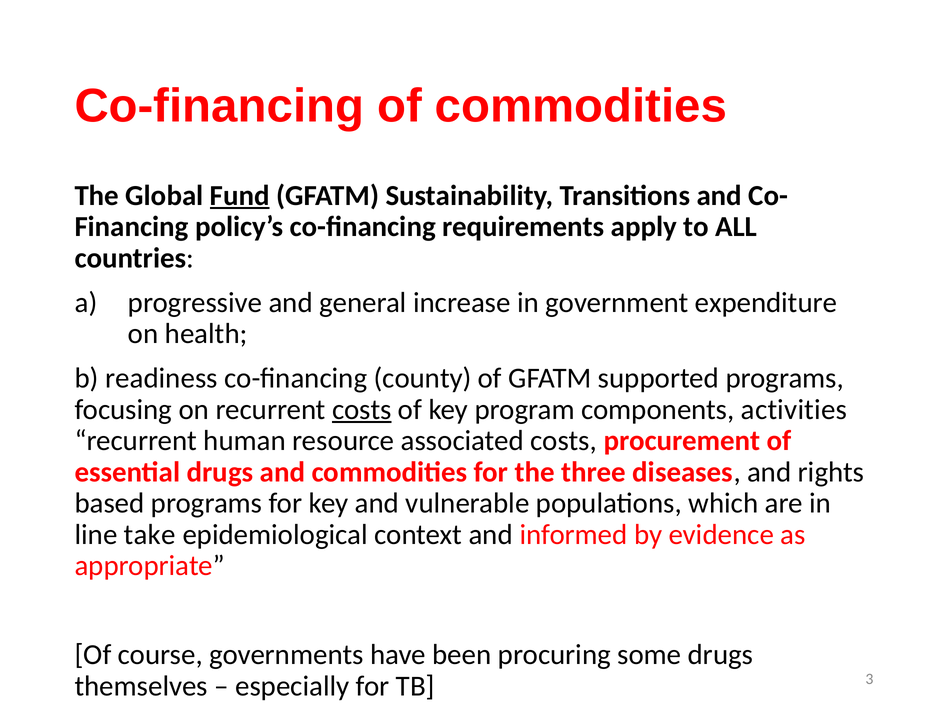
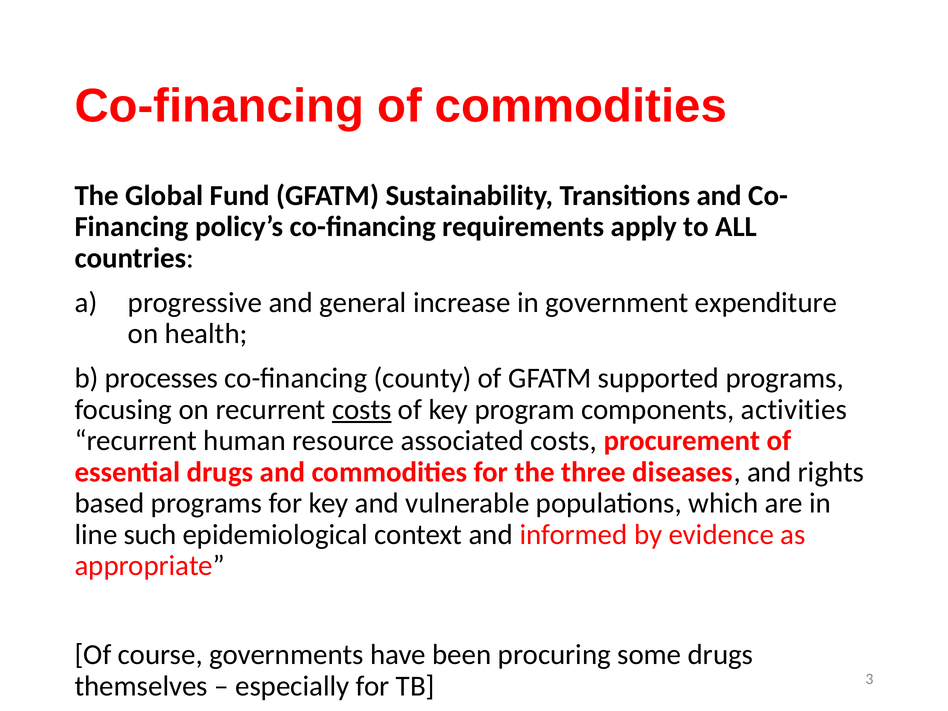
Fund underline: present -> none
readiness: readiness -> processes
take: take -> such
